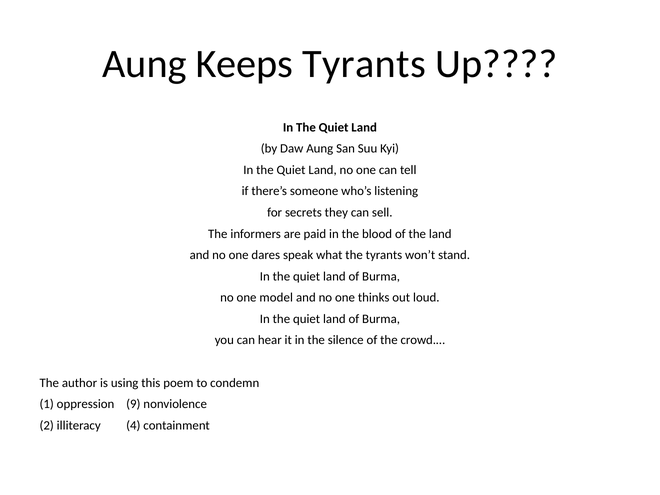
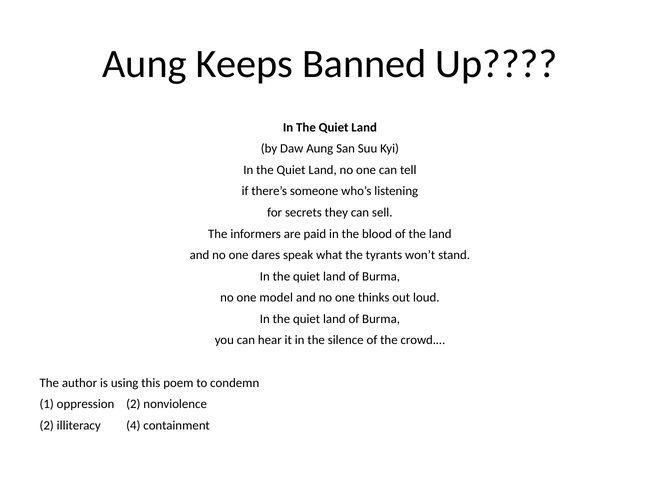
Keeps Tyrants: Tyrants -> Banned
oppression 9: 9 -> 2
